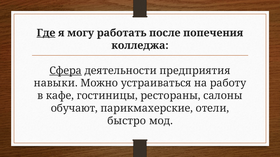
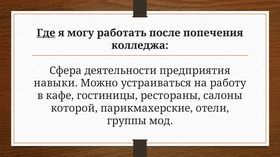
Сфера underline: present -> none
обучают: обучают -> которой
быстро: быстро -> группы
